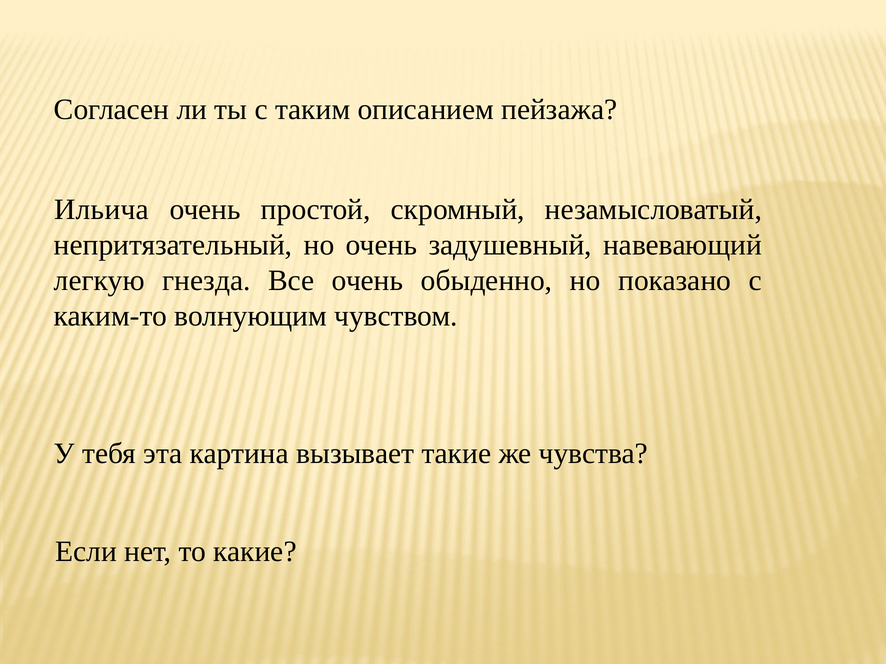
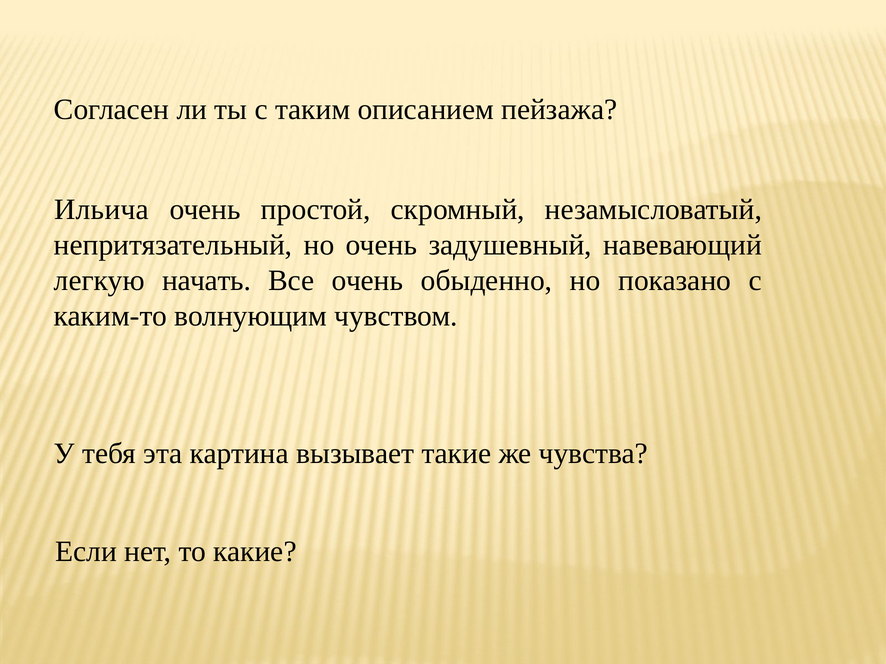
гнезда: гнезда -> начать
